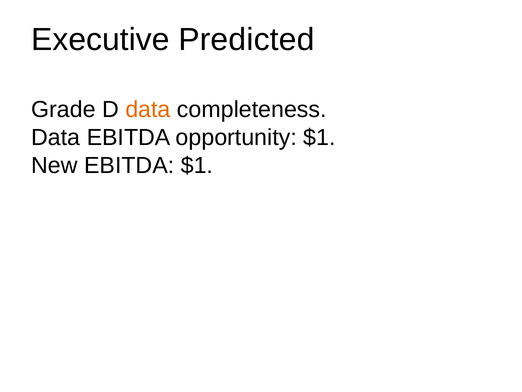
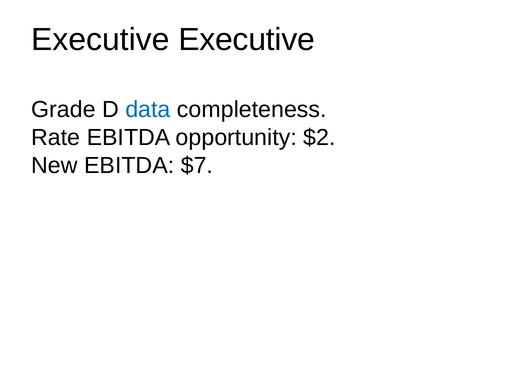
Executive Predicted: Predicted -> Executive
data at (148, 109) colour: orange -> blue
Data at (56, 137): Data -> Rate
opportunity $1: $1 -> $2
EBITDA $1: $1 -> $7
